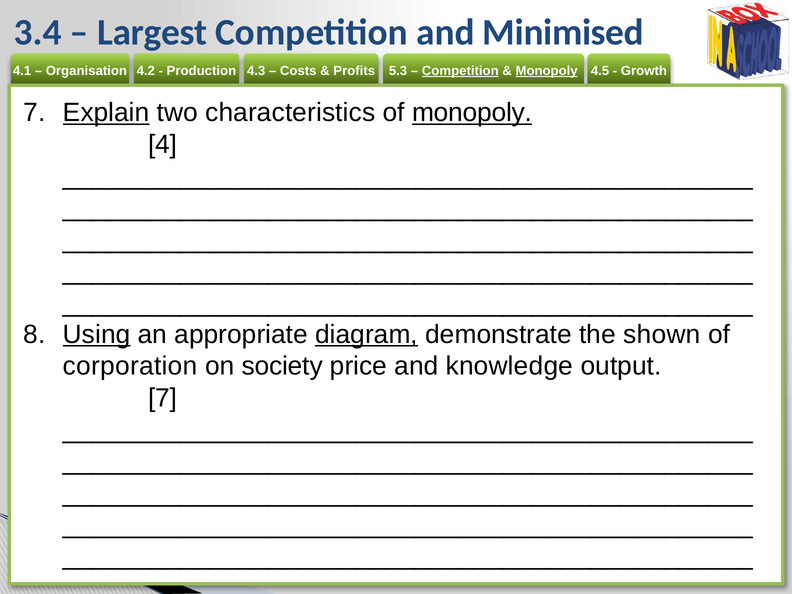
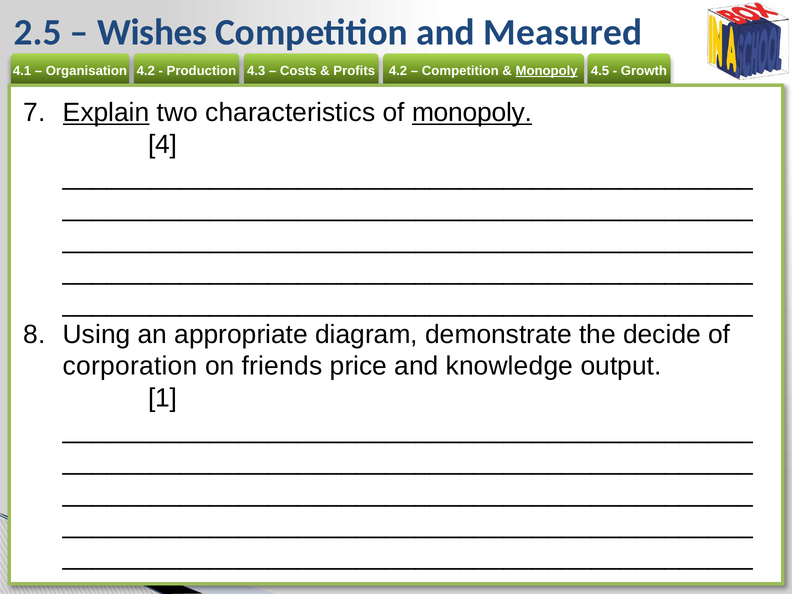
3.4: 3.4 -> 2.5
Largest: Largest -> Wishes
Minimised: Minimised -> Measured
5.3 at (398, 71): 5.3 -> 4.2
Competition at (460, 71) underline: present -> none
Using underline: present -> none
diagram underline: present -> none
shown: shown -> decide
society: society -> friends
7 at (163, 398): 7 -> 1
